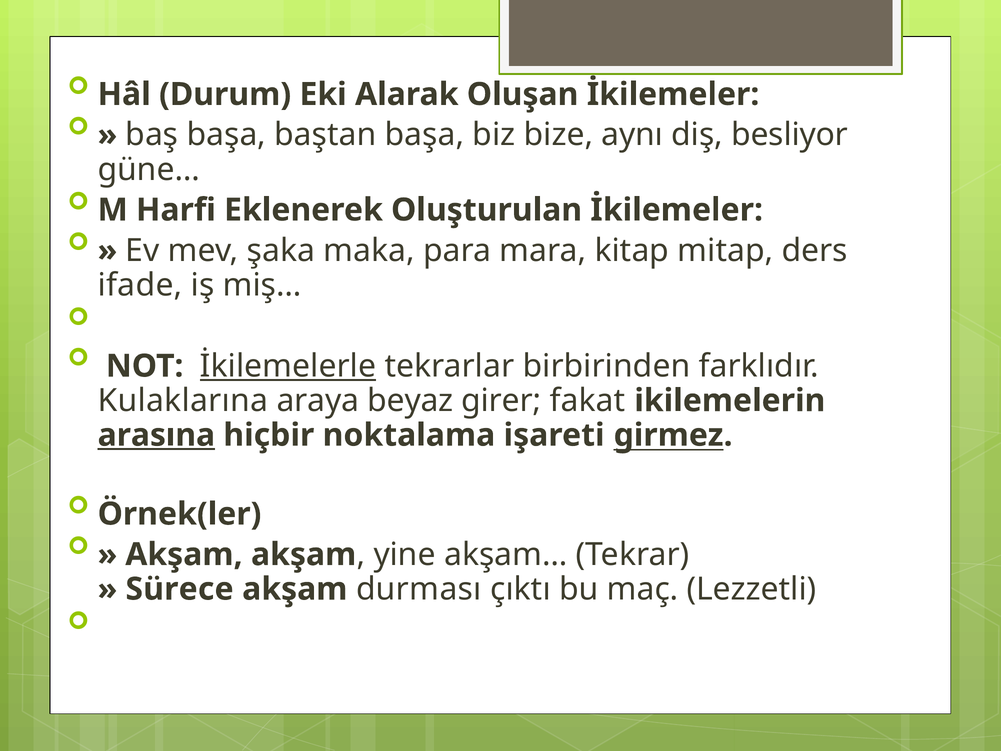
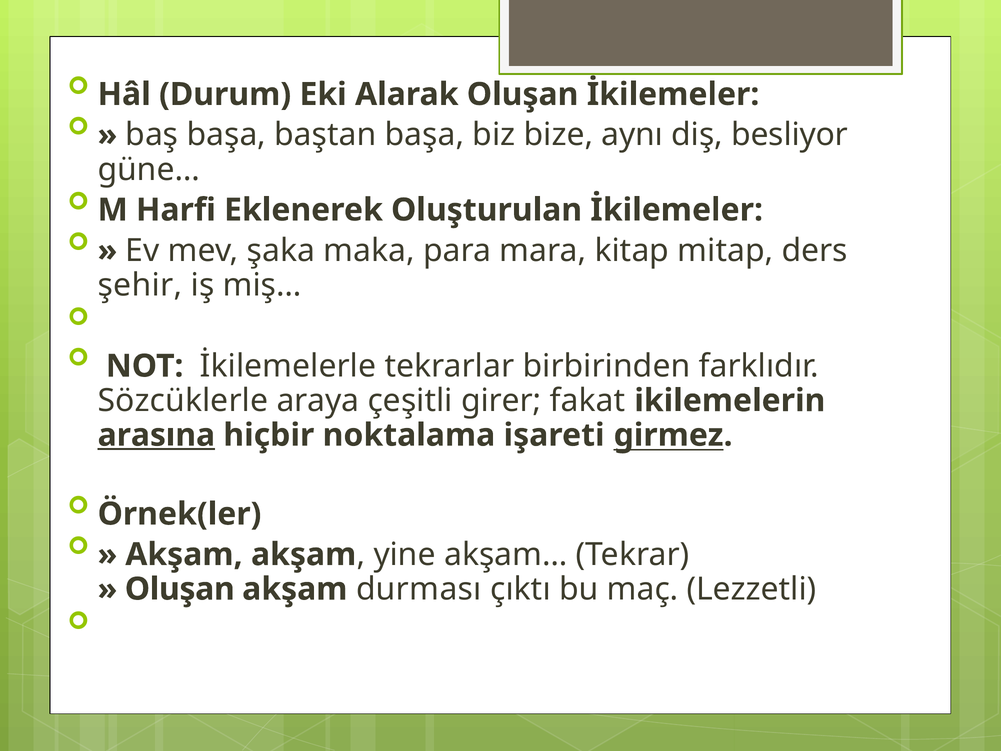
ifade: ifade -> şehir
İkilemelerle underline: present -> none
Kulaklarına: Kulaklarına -> Sözcüklerle
beyaz: beyaz -> çeşitli
Sürece at (180, 589): Sürece -> Oluşan
